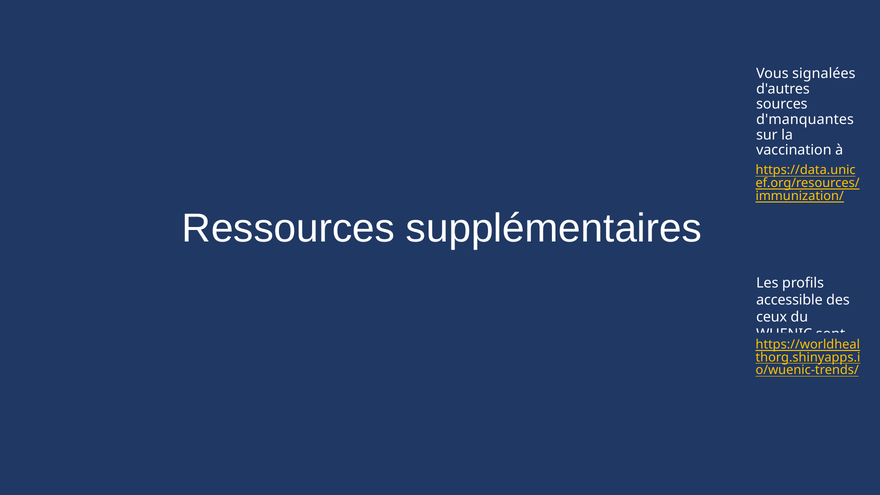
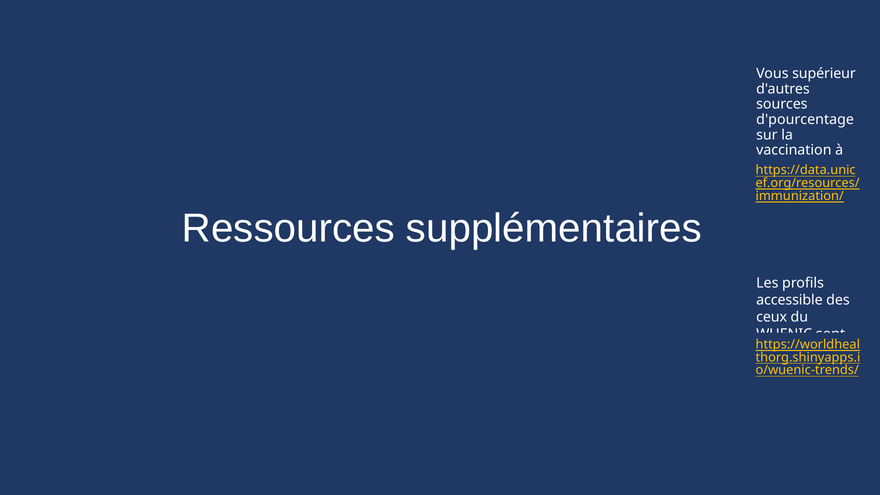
signalées: signalées -> supérieur
d'manquantes: d'manquantes -> d'pourcentage
